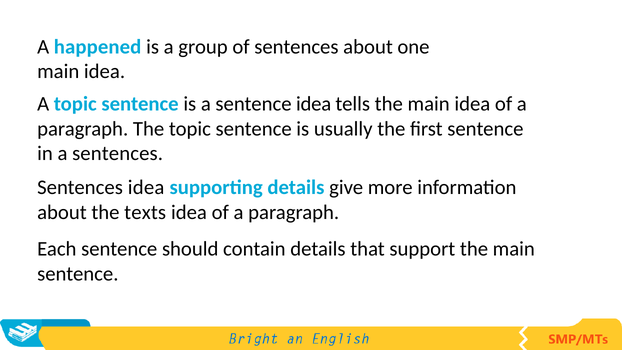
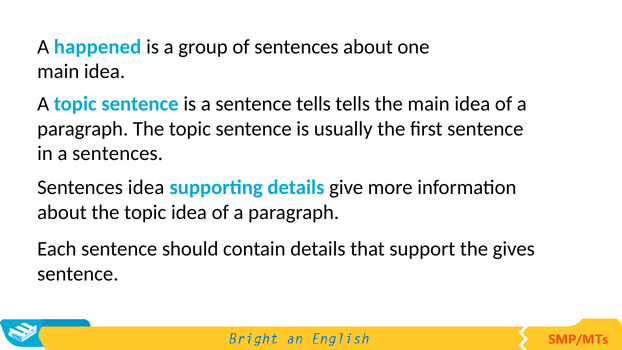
sentence idea: idea -> tells
about the texts: texts -> topic
support the main: main -> gives
